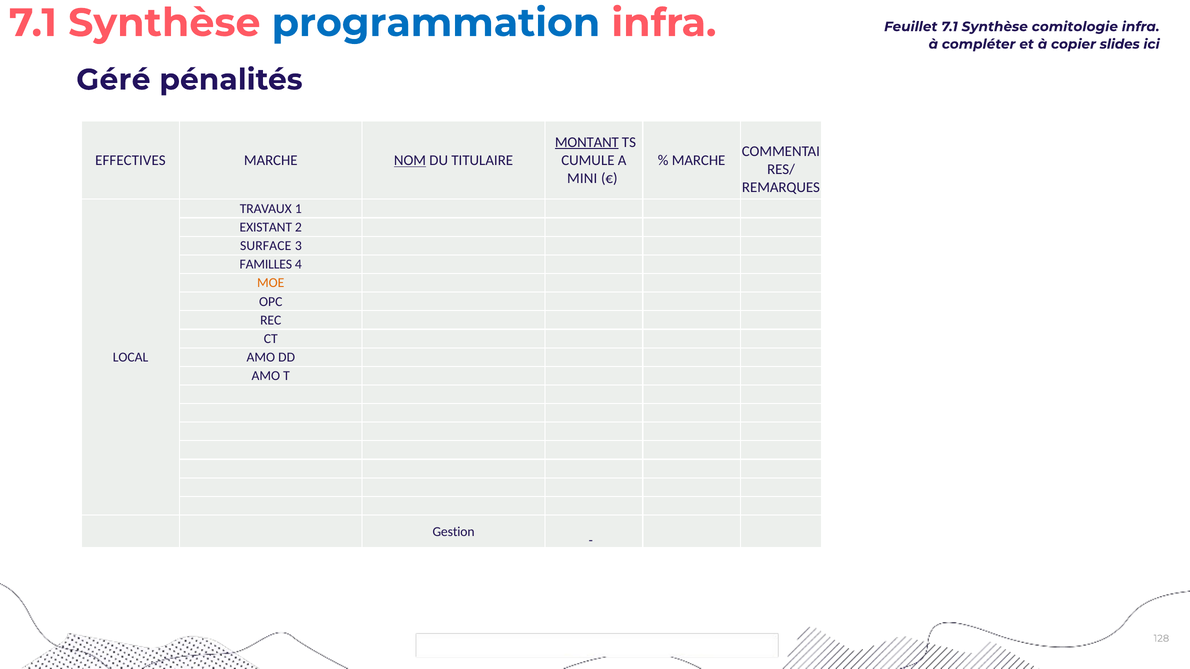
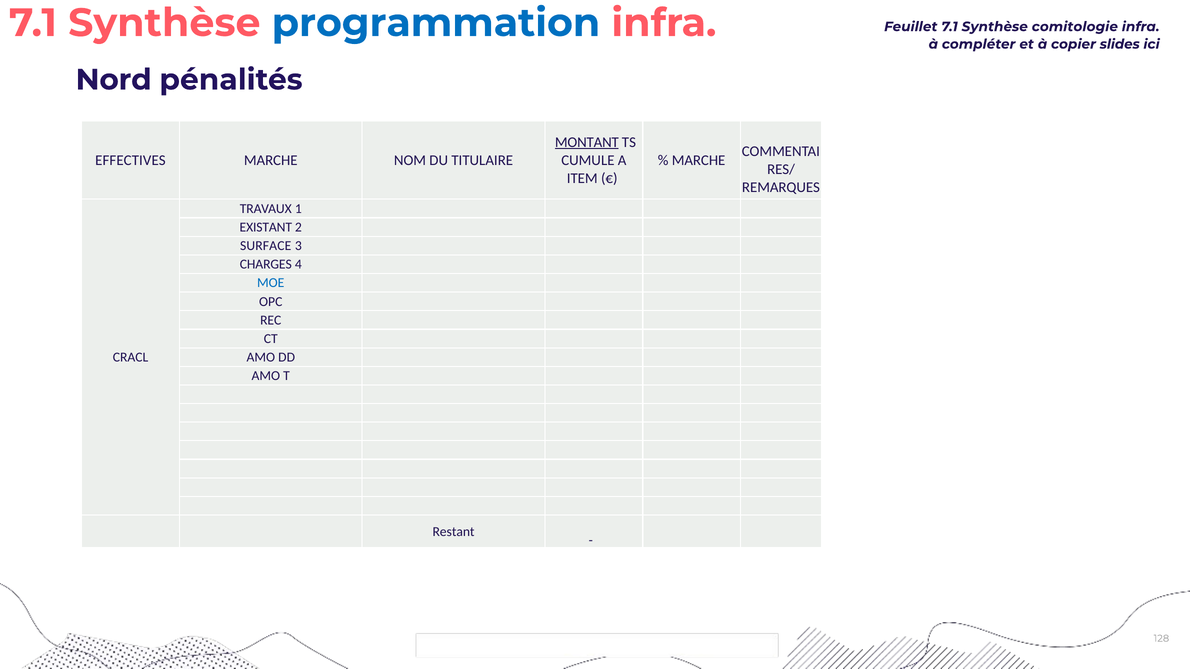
Géré: Géré -> Nord
NOM underline: present -> none
MINI: MINI -> ITEM
FAMILLES: FAMILLES -> CHARGES
MOE colour: orange -> blue
LOCAL: LOCAL -> CRACL
Gestion: Gestion -> Restant
